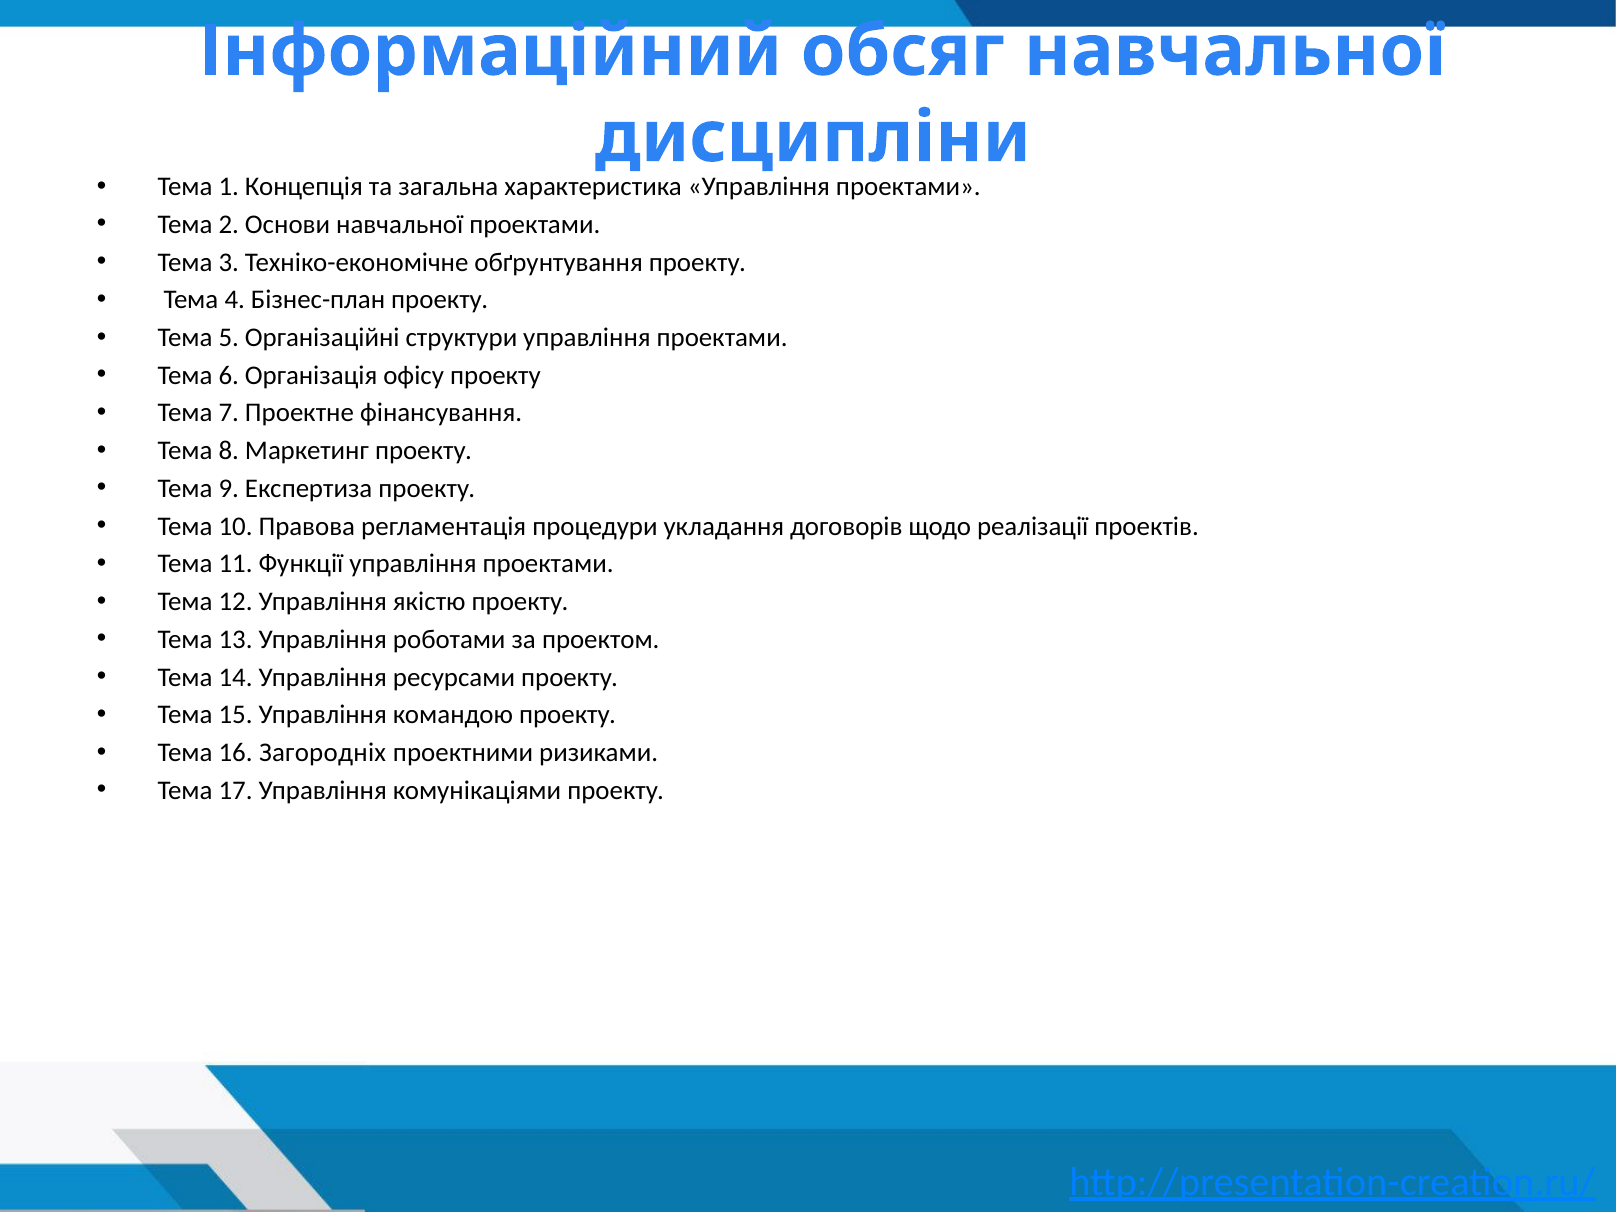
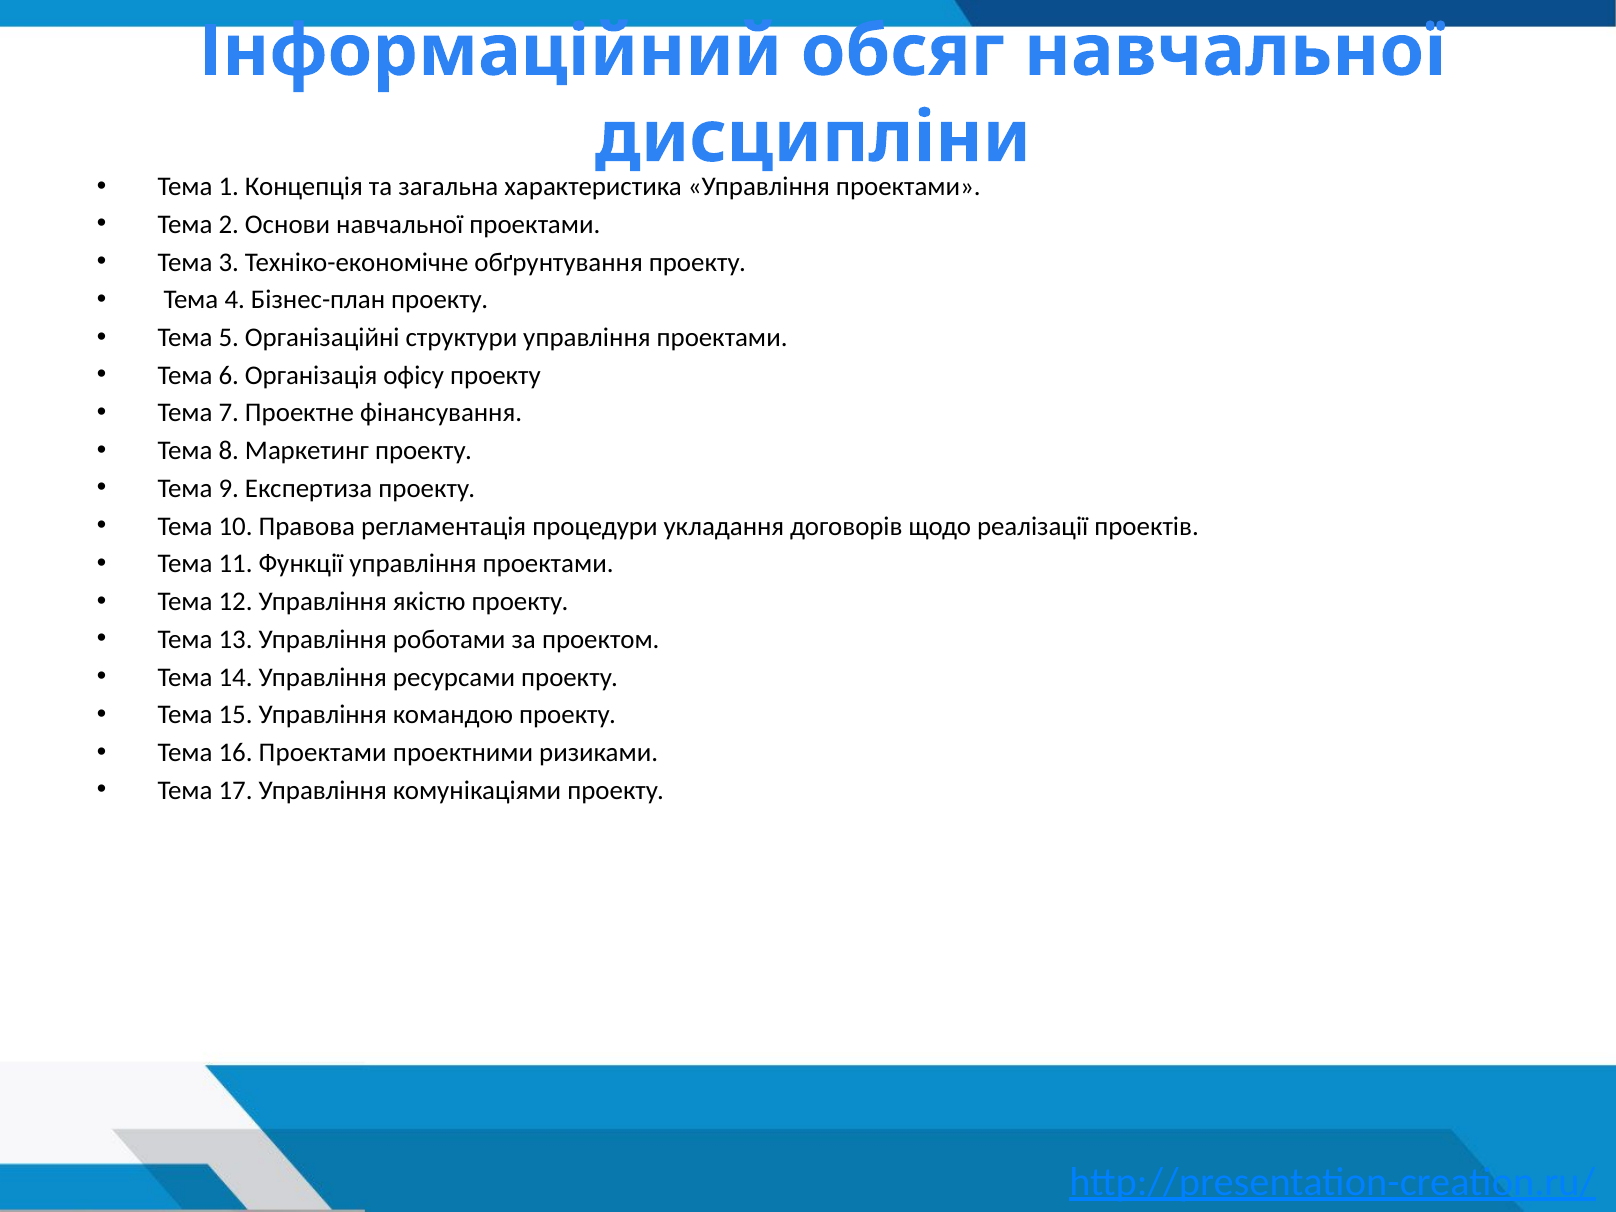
16 Загородніх: Загородніх -> Проектами
